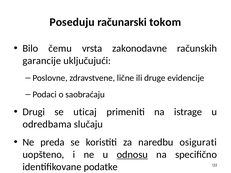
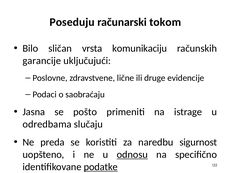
čemu: čemu -> sličan
zakonodavne: zakonodavne -> komunikaciju
Drugi: Drugi -> Jasna
uticaj: uticaj -> pošto
osigurati: osigurati -> sigurnost
podatke underline: none -> present
